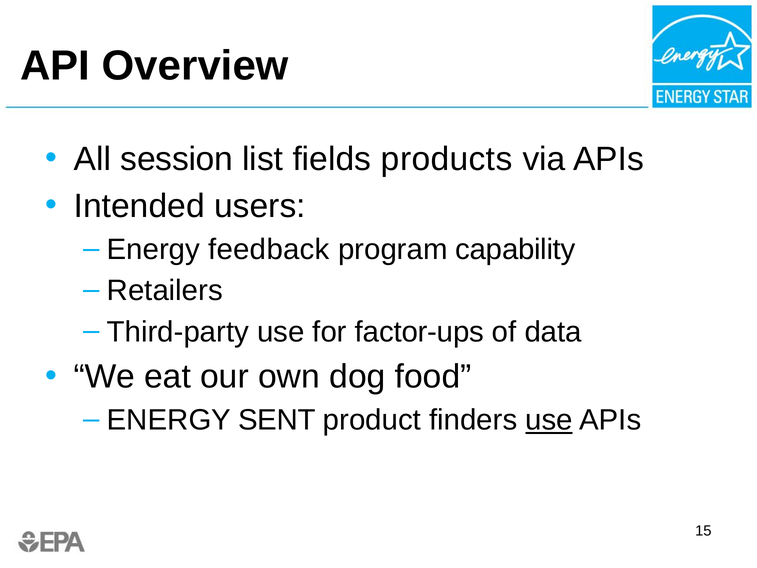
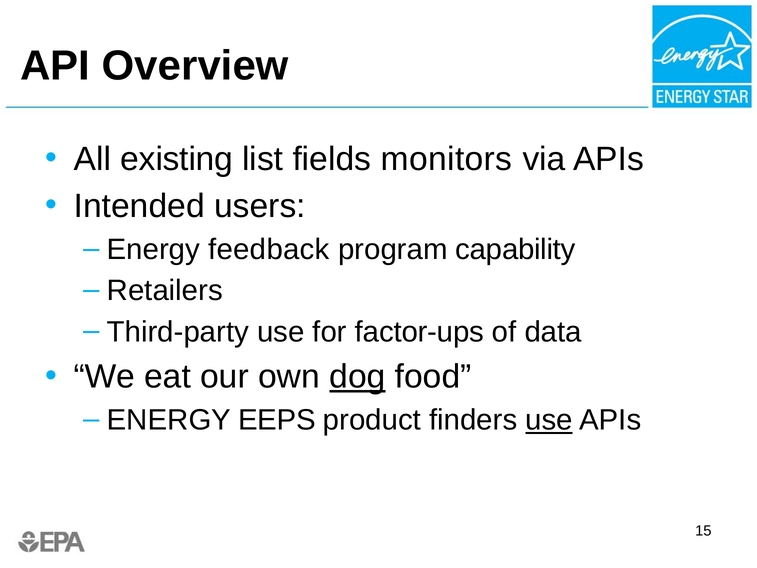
session: session -> existing
products: products -> monitors
dog underline: none -> present
SENT: SENT -> EEPS
